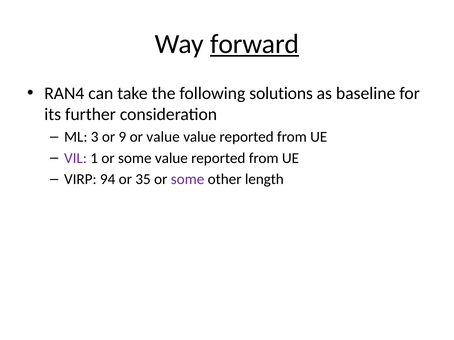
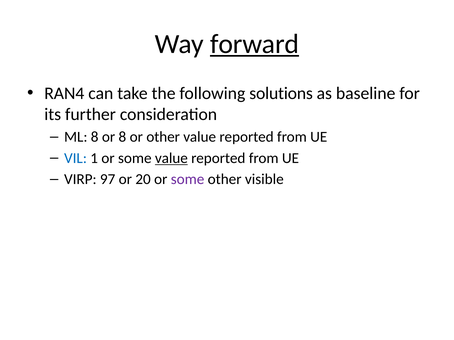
ML 3: 3 -> 8
or 9: 9 -> 8
or value: value -> other
VIL colour: purple -> blue
value at (171, 158) underline: none -> present
94: 94 -> 97
35: 35 -> 20
length: length -> visible
